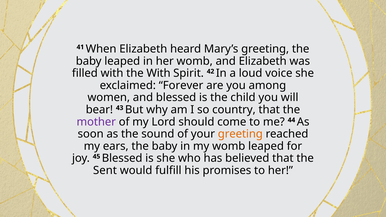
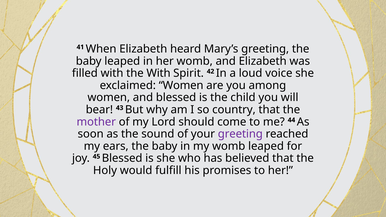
exclaimed Forever: Forever -> Women
greeting at (240, 134) colour: orange -> purple
Sent: Sent -> Holy
